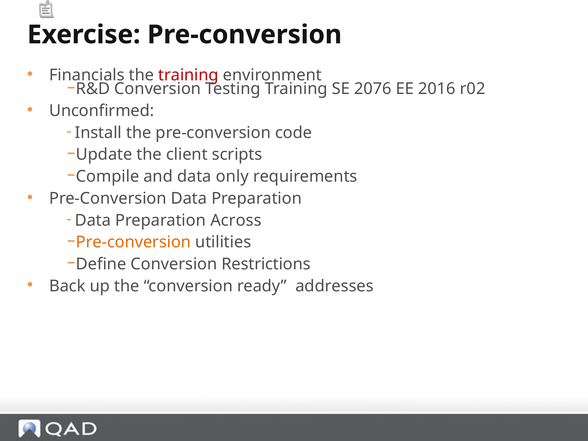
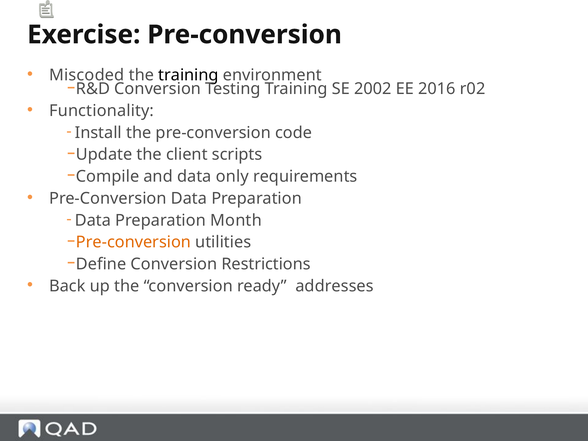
Financials: Financials -> Miscoded
training at (188, 75) colour: red -> black
2076: 2076 -> 2002
Unconfirmed: Unconfirmed -> Functionality
Across: Across -> Month
